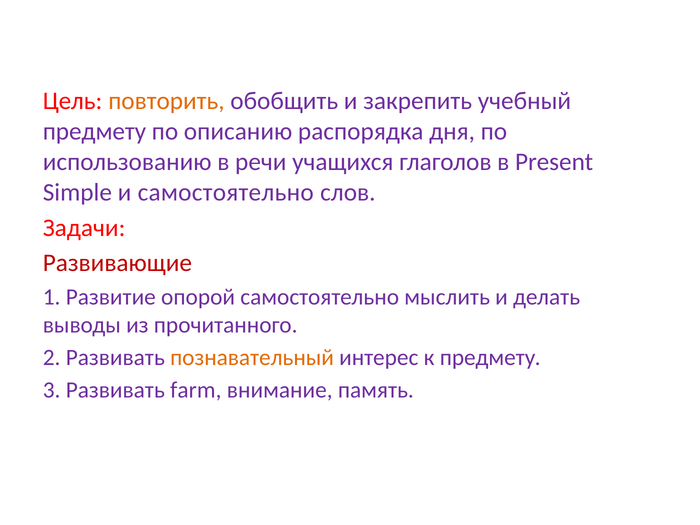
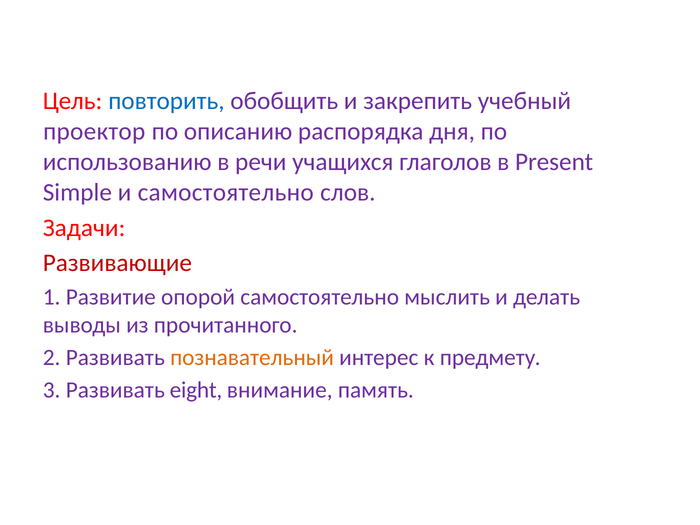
повторить colour: orange -> blue
предмету at (94, 131): предмету -> проектор
farm: farm -> eight
